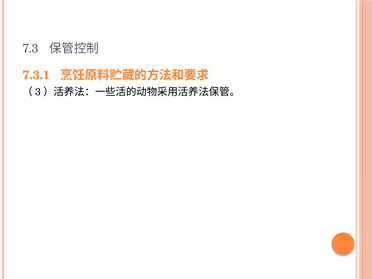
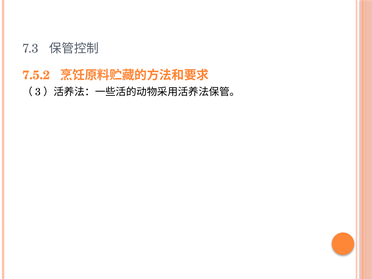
7.3.1: 7.3.1 -> 7.5.2
